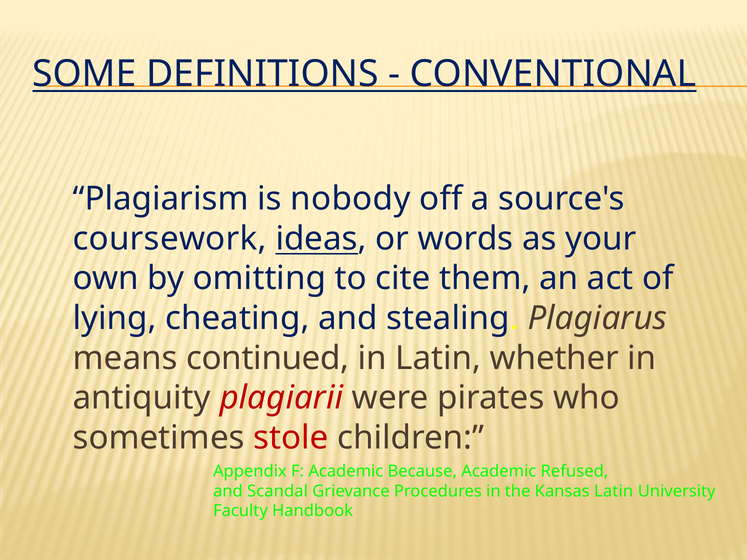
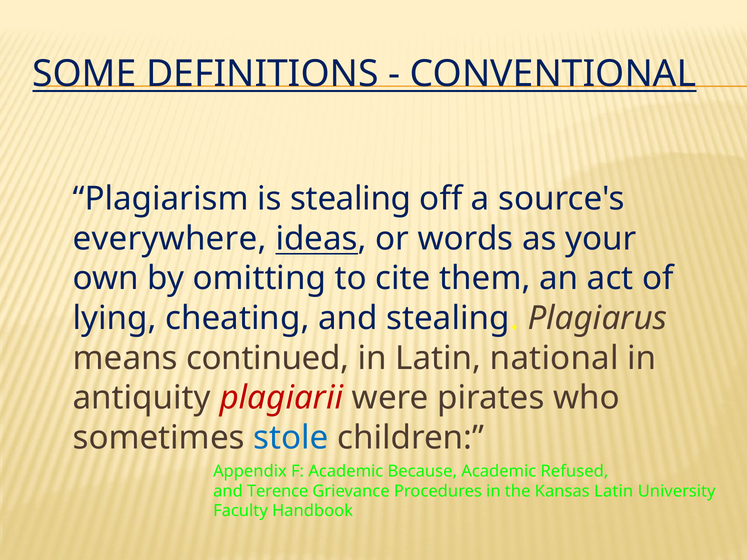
is nobody: nobody -> stealing
coursework: coursework -> everywhere
whether: whether -> national
stole colour: red -> blue
Scandal: Scandal -> Terence
